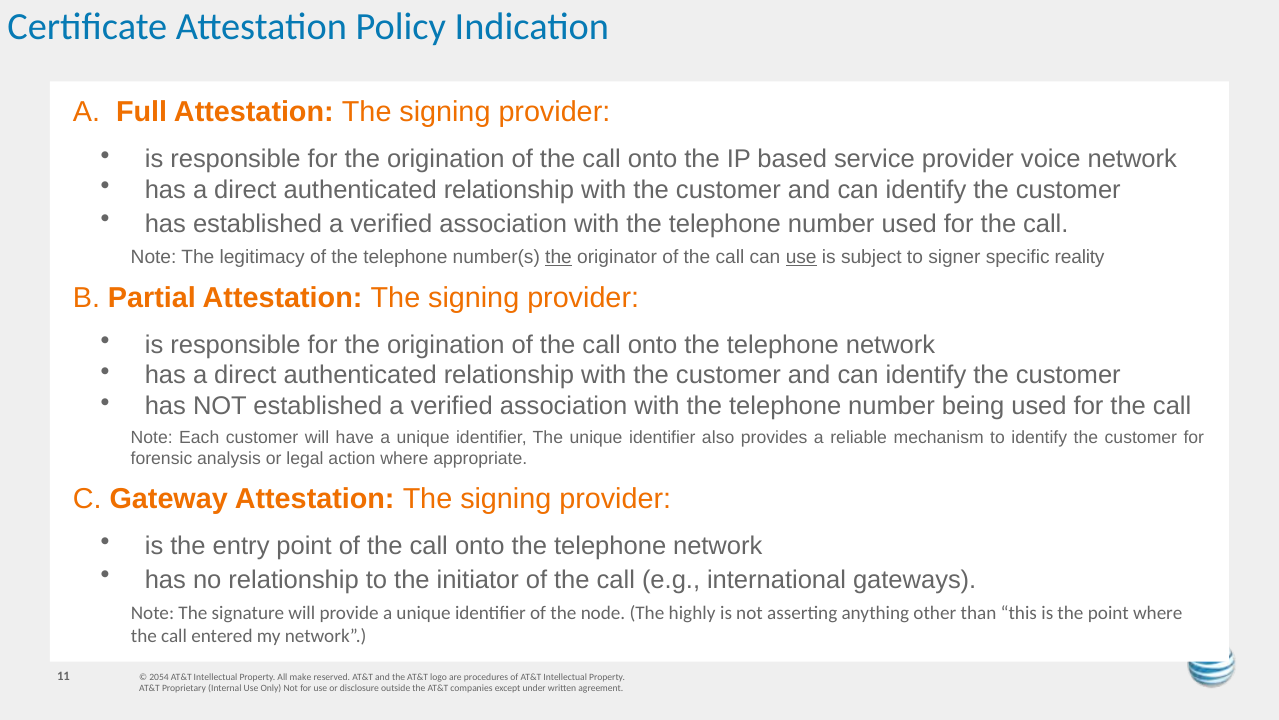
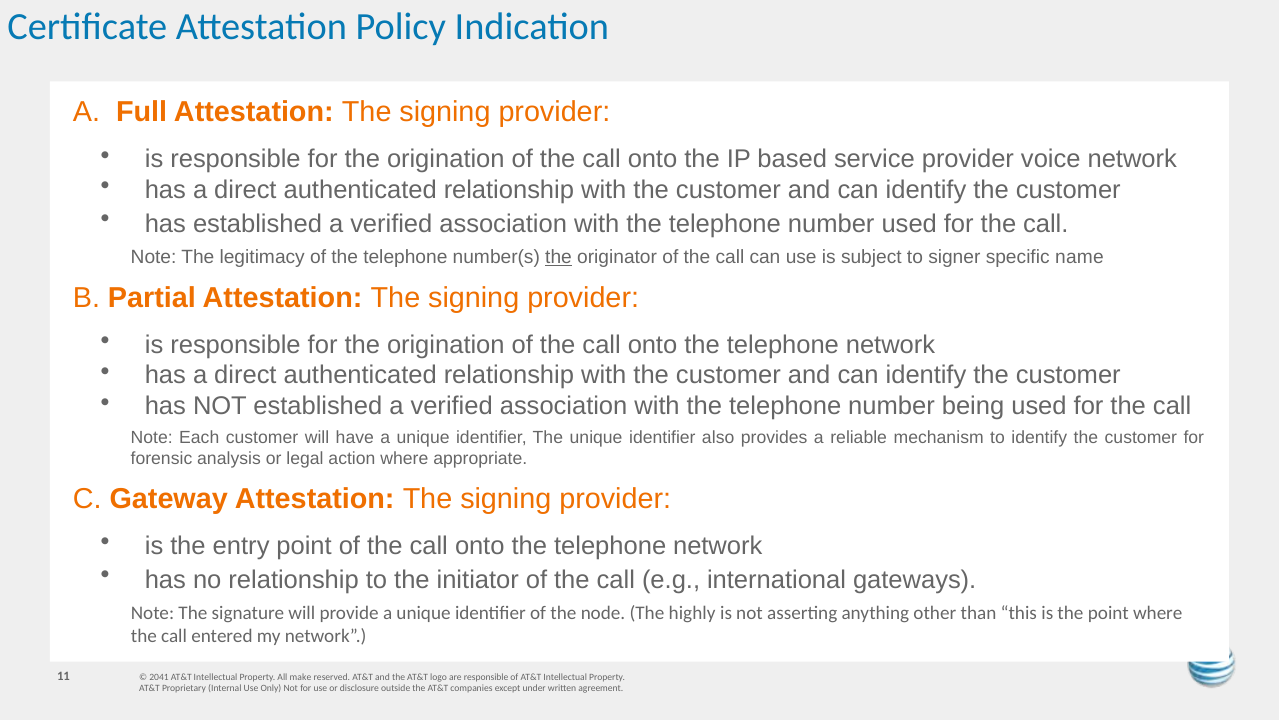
use at (801, 257) underline: present -> none
reality: reality -> name
2054: 2054 -> 2041
are procedures: procedures -> responsible
